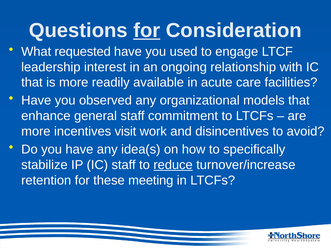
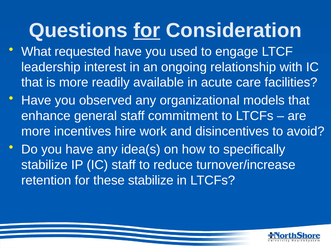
visit: visit -> hire
reduce underline: present -> none
these meeting: meeting -> stabilize
